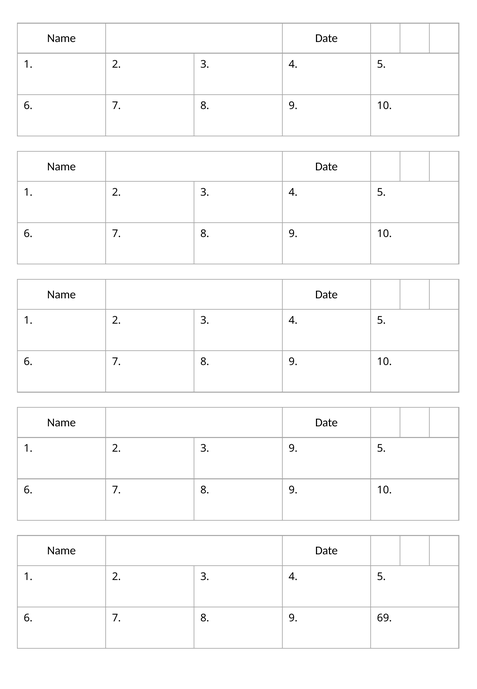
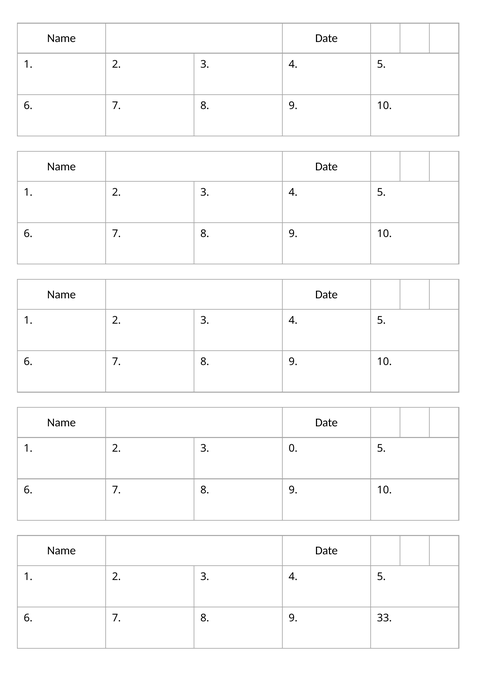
3 9: 9 -> 0
69: 69 -> 33
